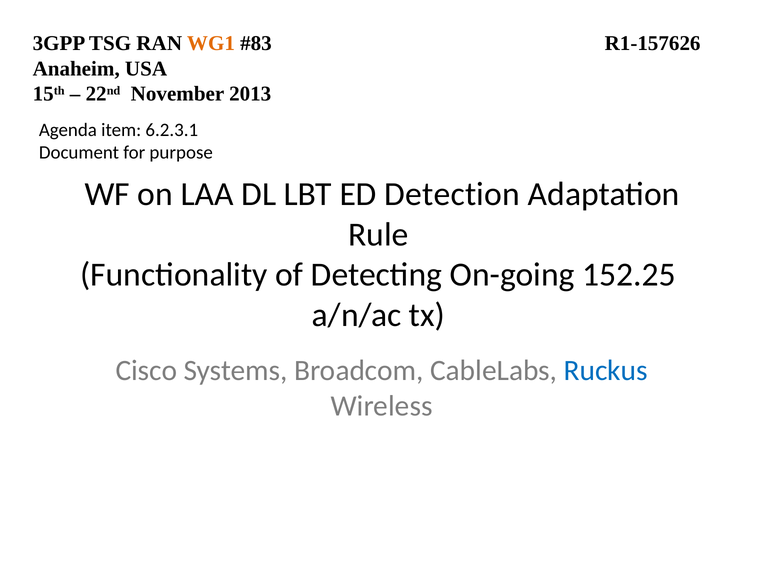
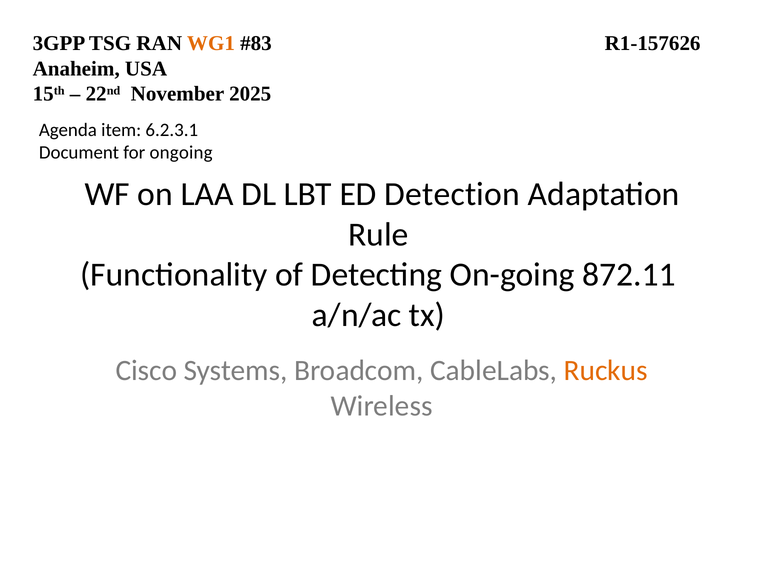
2013: 2013 -> 2025
purpose: purpose -> ongoing
152.25: 152.25 -> 872.11
Ruckus colour: blue -> orange
